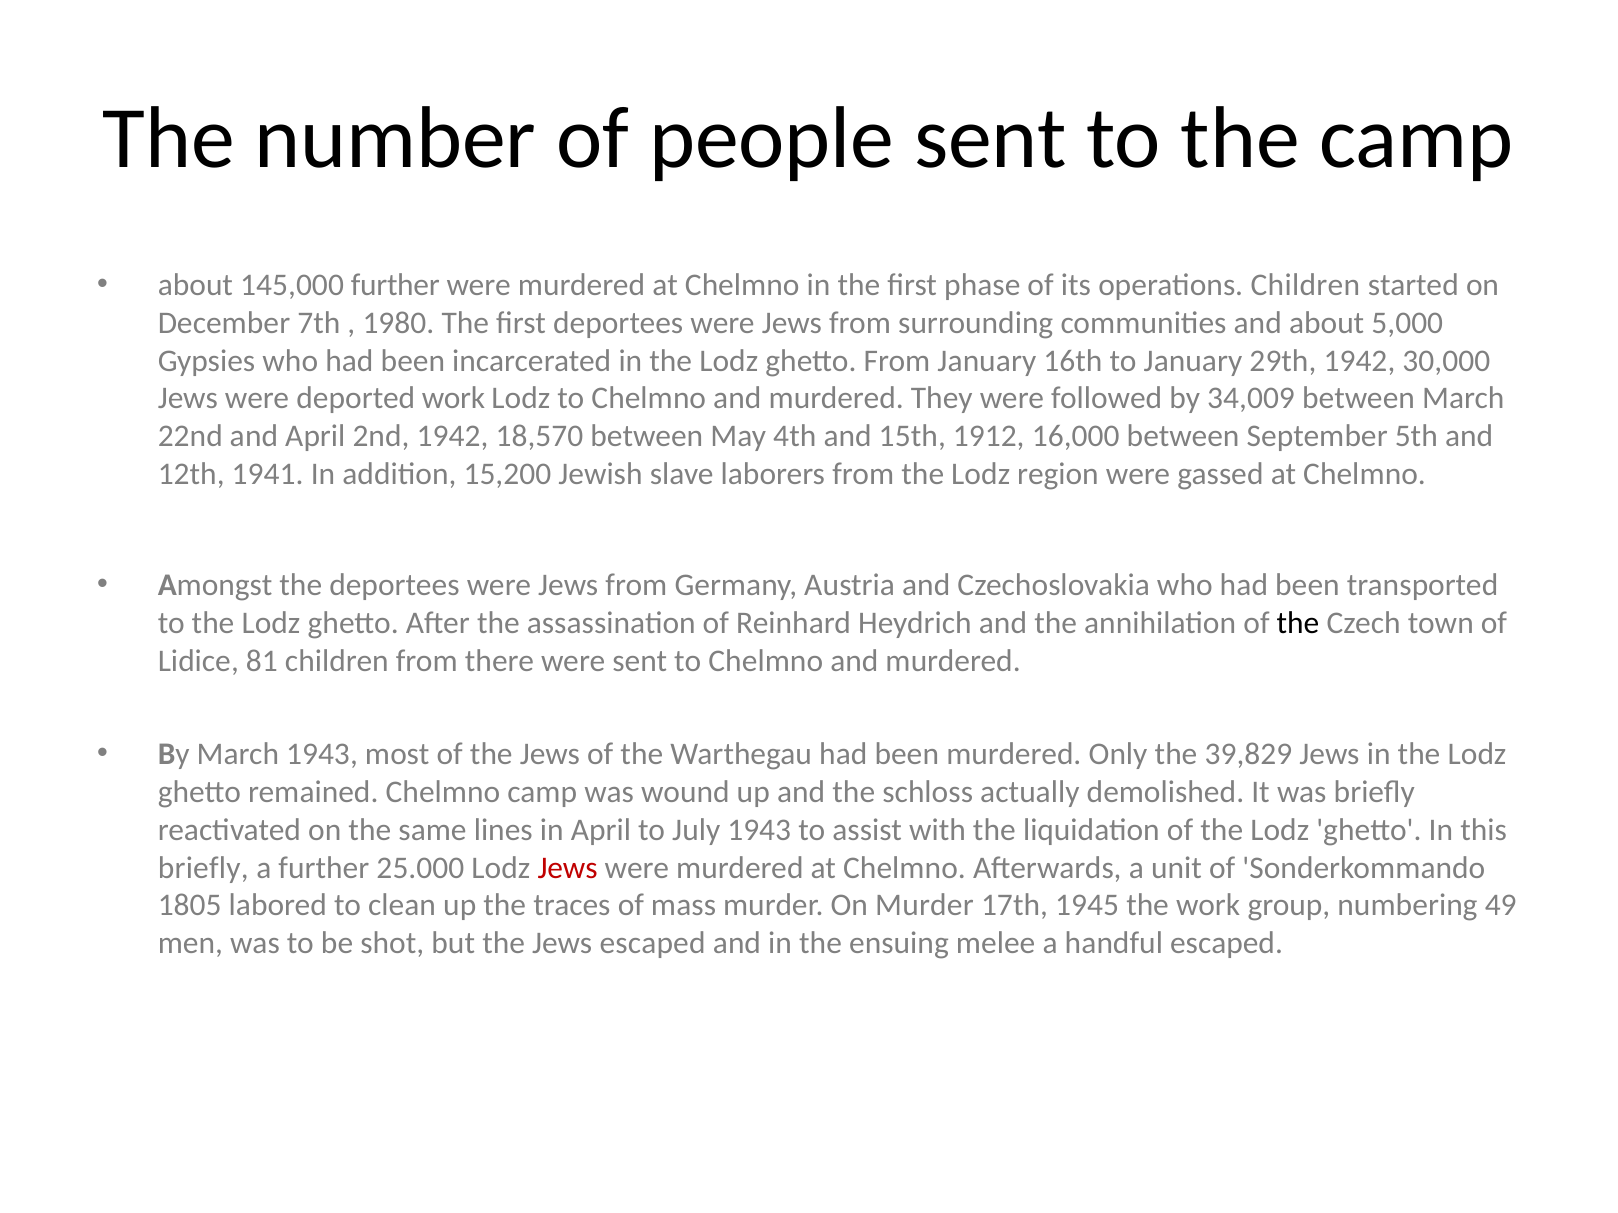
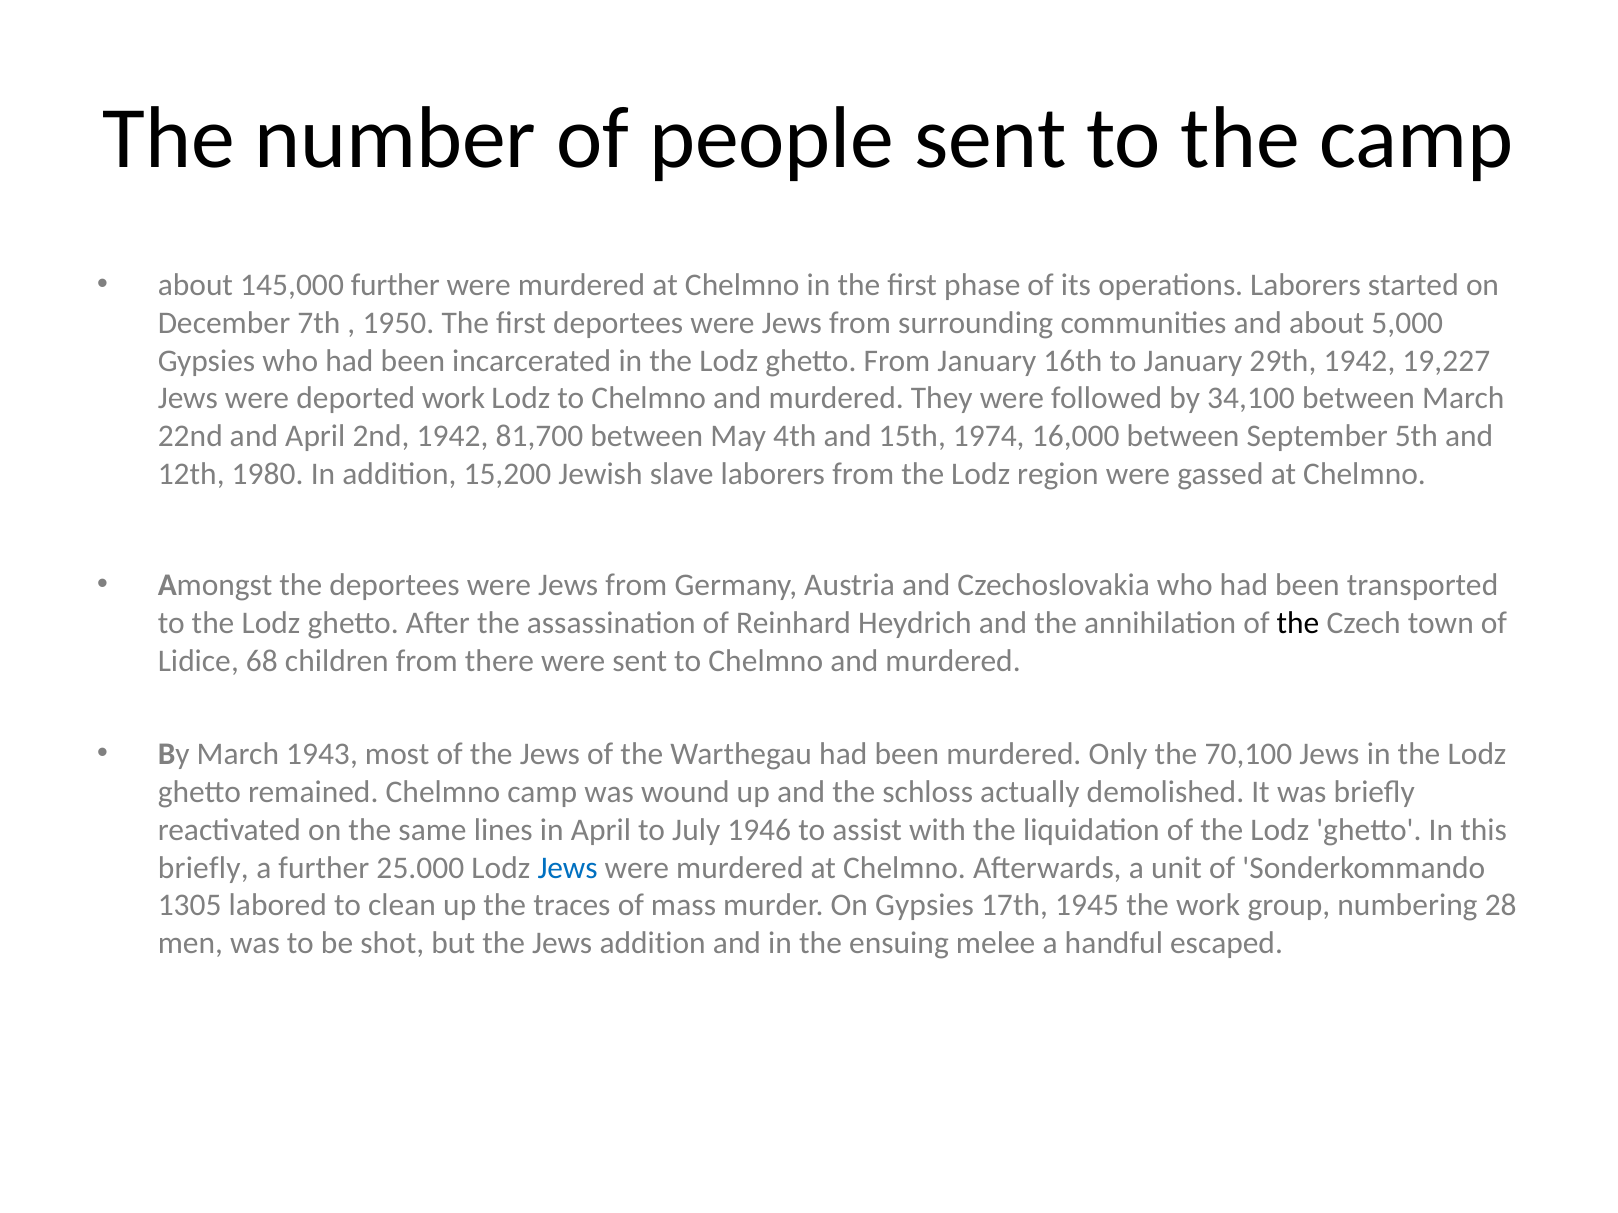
operations Children: Children -> Laborers
1980: 1980 -> 1950
30,000: 30,000 -> 19,227
34,009: 34,009 -> 34,100
18,570: 18,570 -> 81,700
1912: 1912 -> 1974
1941: 1941 -> 1980
81: 81 -> 68
39,829: 39,829 -> 70,100
July 1943: 1943 -> 1946
Jews at (568, 868) colour: red -> blue
1805: 1805 -> 1305
On Murder: Murder -> Gypsies
49: 49 -> 28
Jews escaped: escaped -> addition
